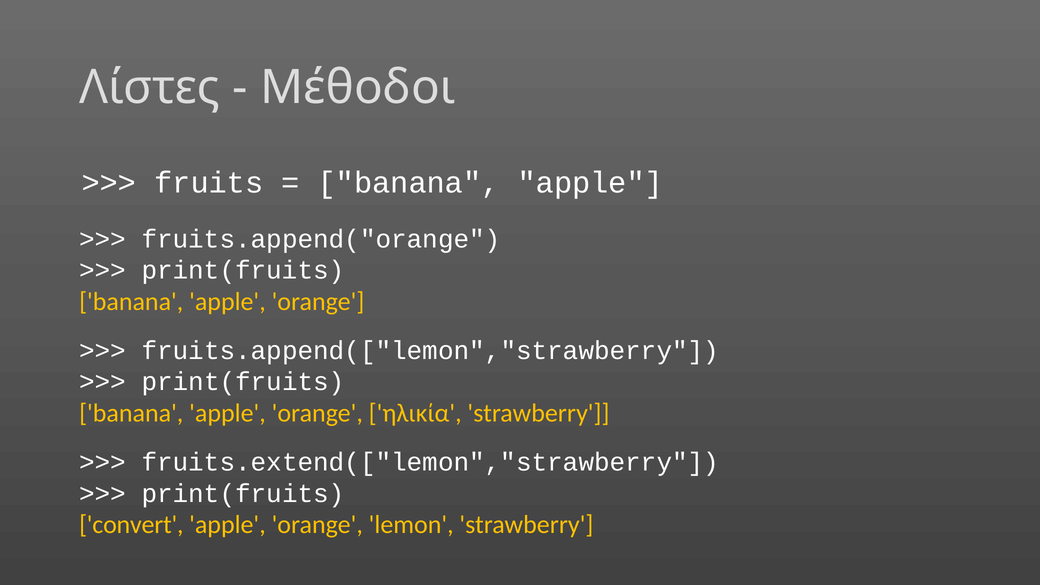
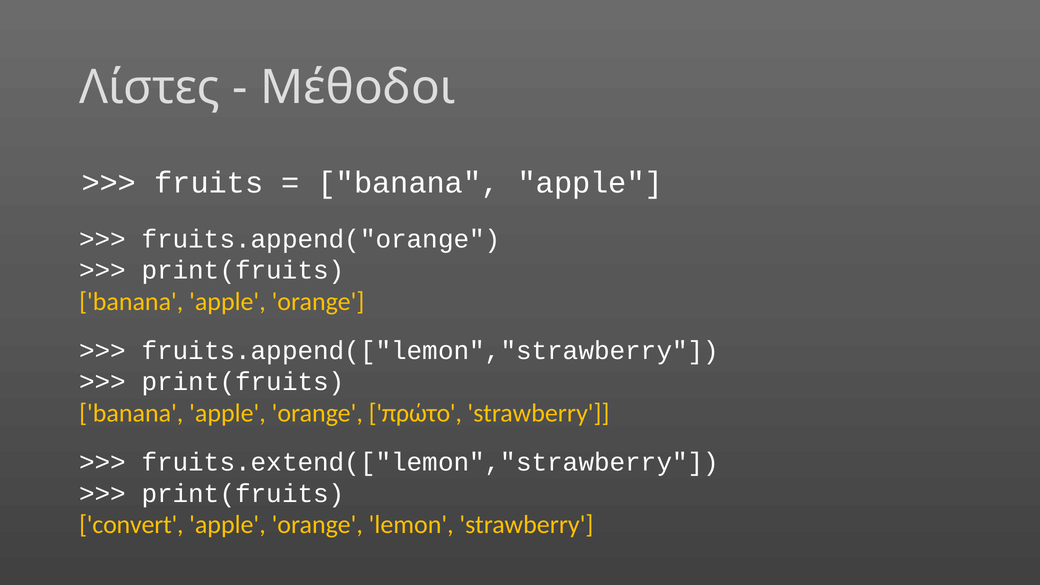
ηλικία: ηλικία -> πρώτο
